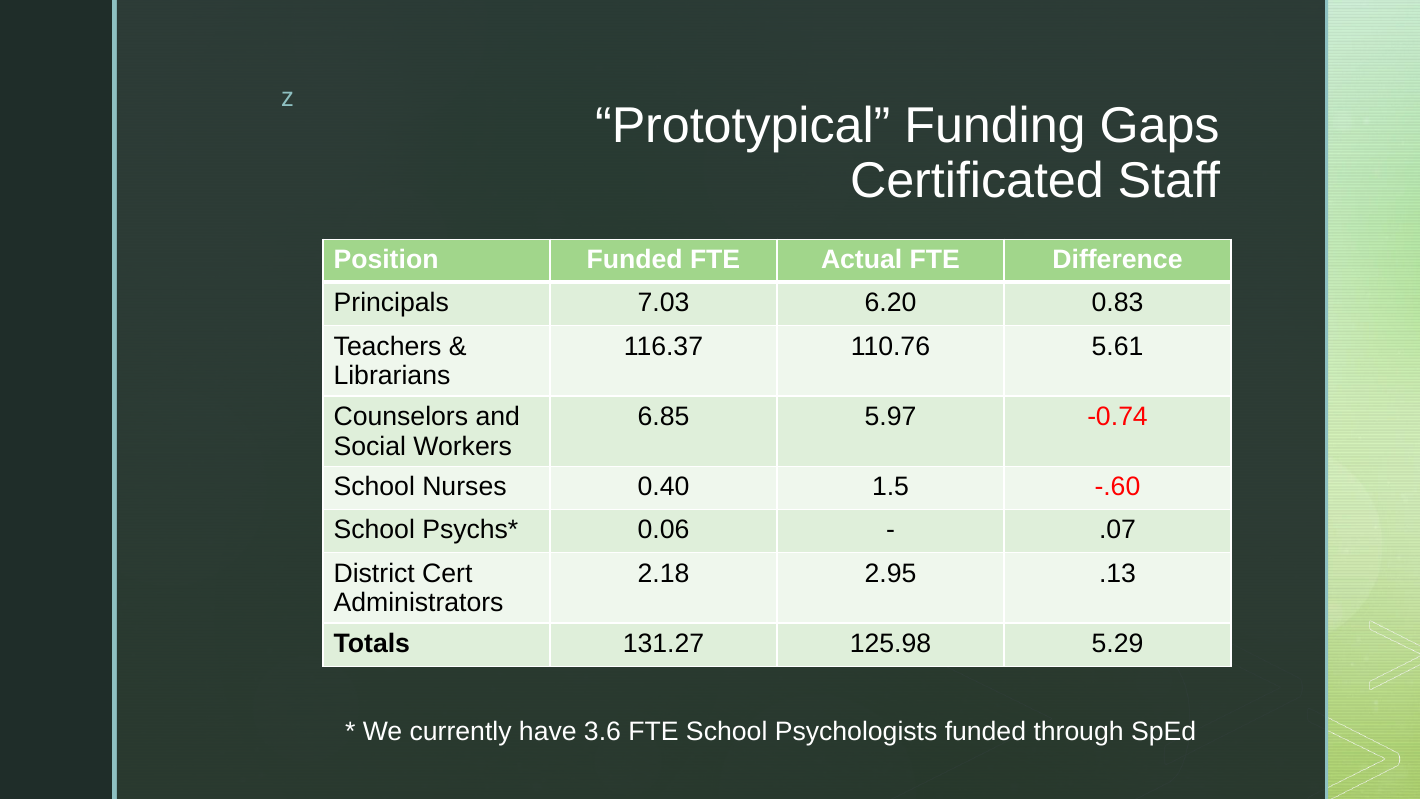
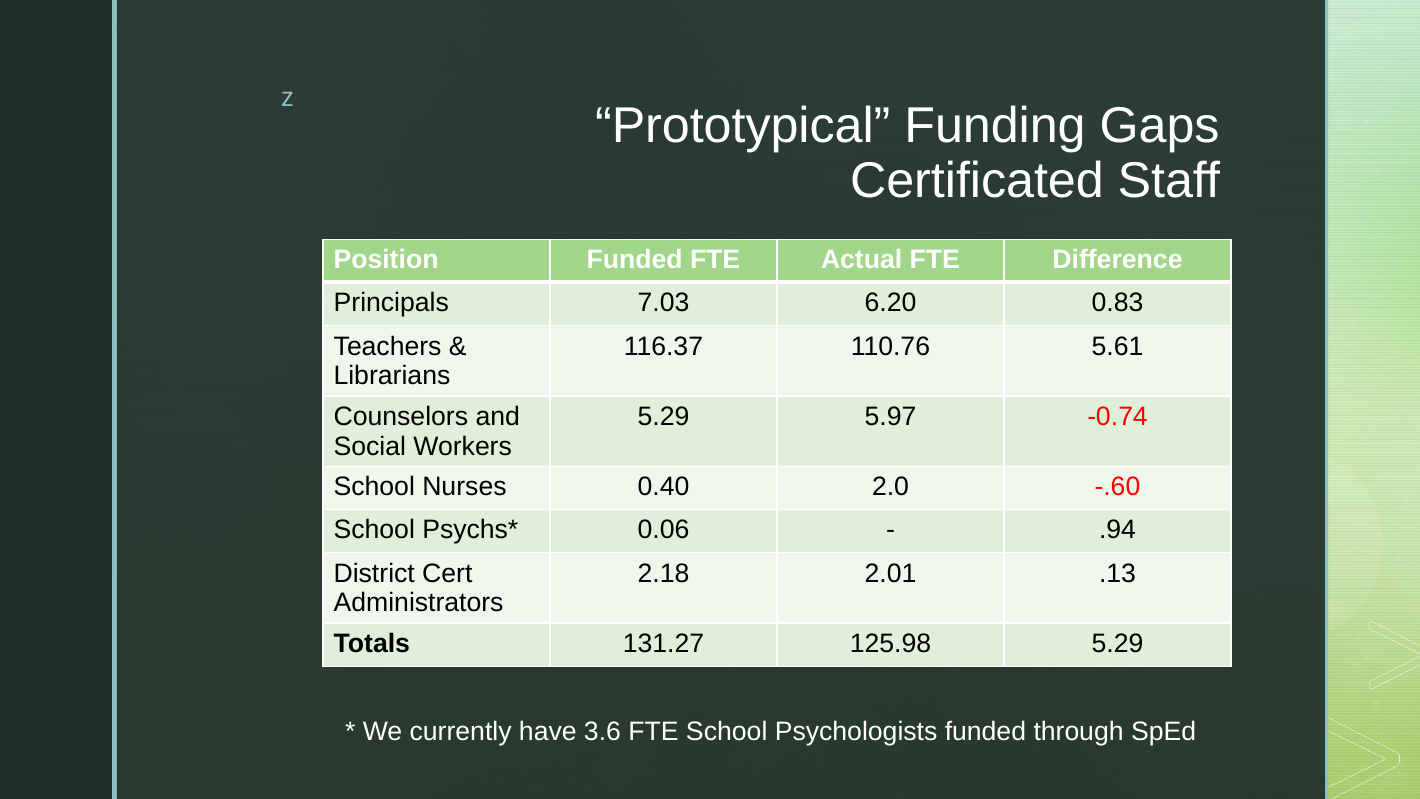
6.85 at (664, 416): 6.85 -> 5.29
1.5: 1.5 -> 2.0
.07: .07 -> .94
2.95: 2.95 -> 2.01
